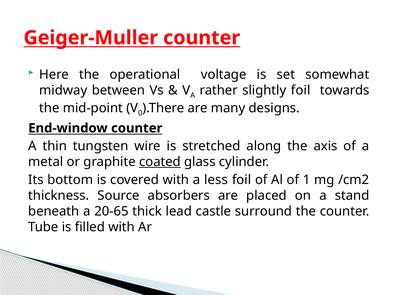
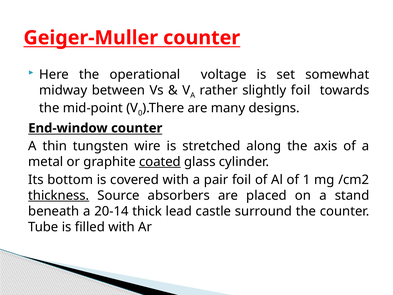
less: less -> pair
thickness underline: none -> present
20-65: 20-65 -> 20-14
